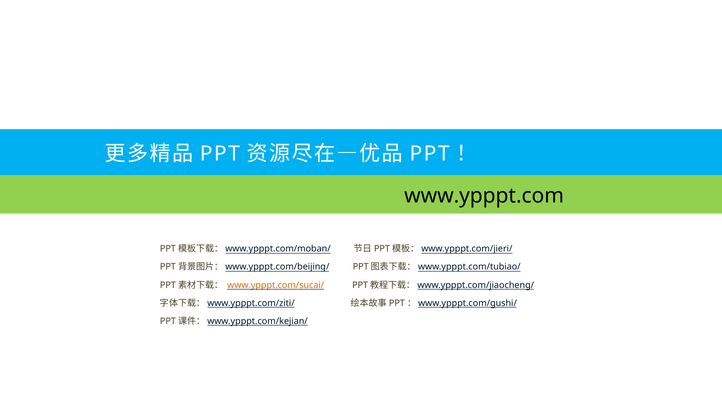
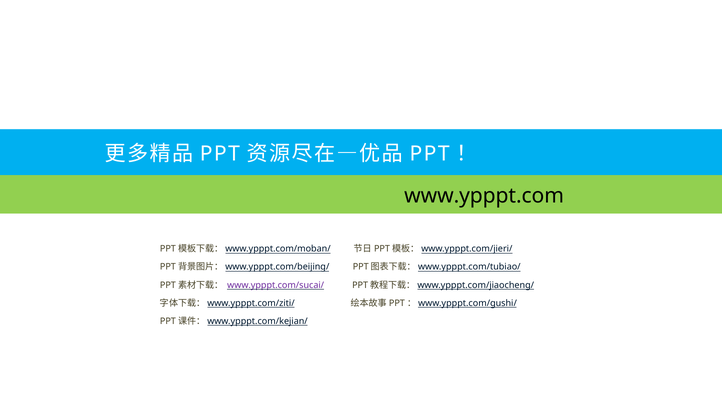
www.ypppt.com/sucai/ colour: orange -> purple
